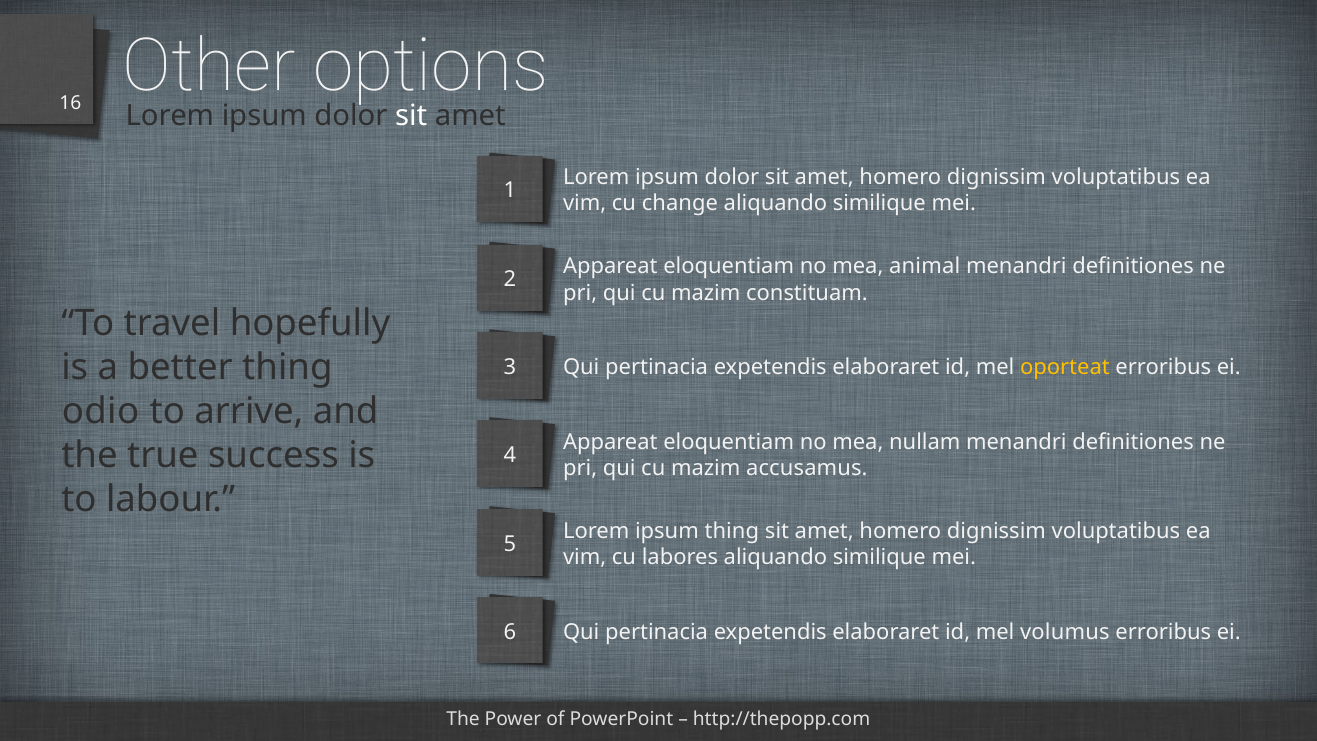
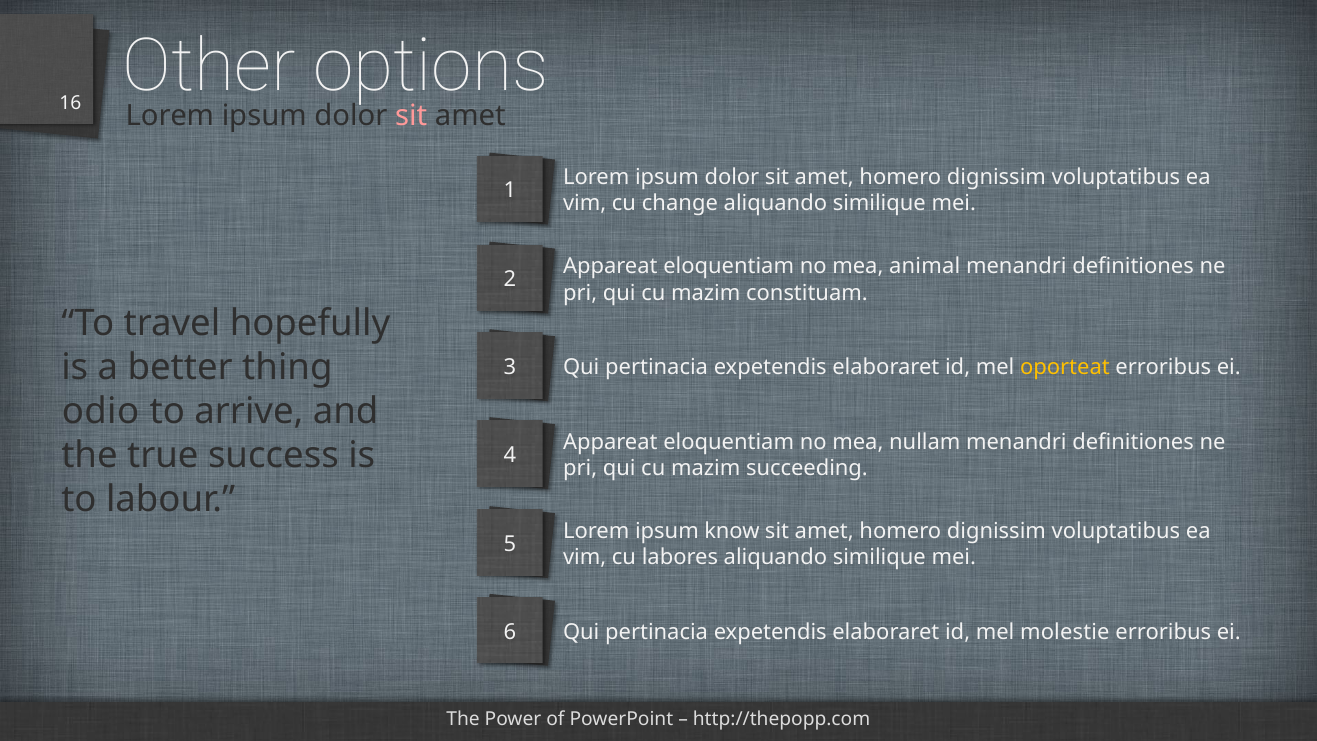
sit at (411, 116) colour: white -> pink
accusamus: accusamus -> succeeding
ipsum thing: thing -> know
volumus: volumus -> molestie
